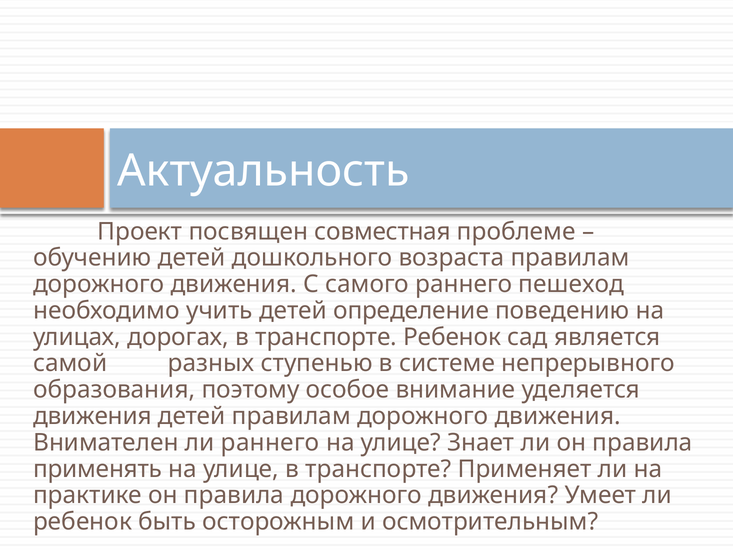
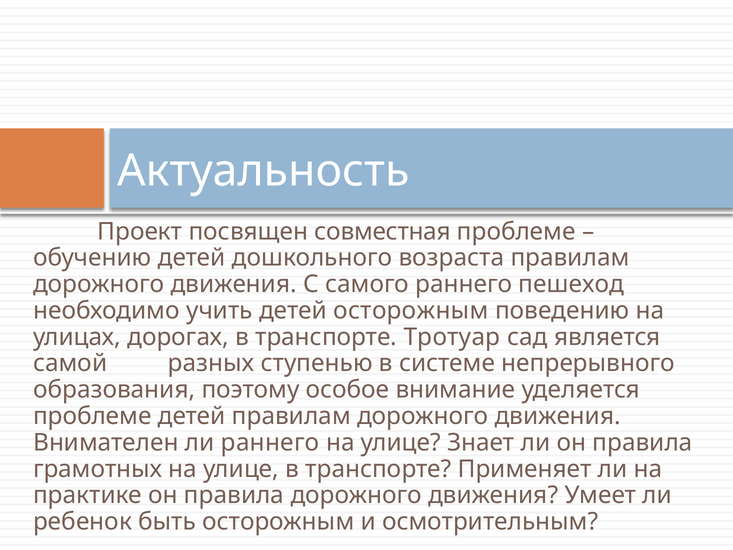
детей определение: определение -> осторожным
транспорте Ребенок: Ребенок -> Тротуар
движения at (92, 416): движения -> проблеме
применять: применять -> грамотных
